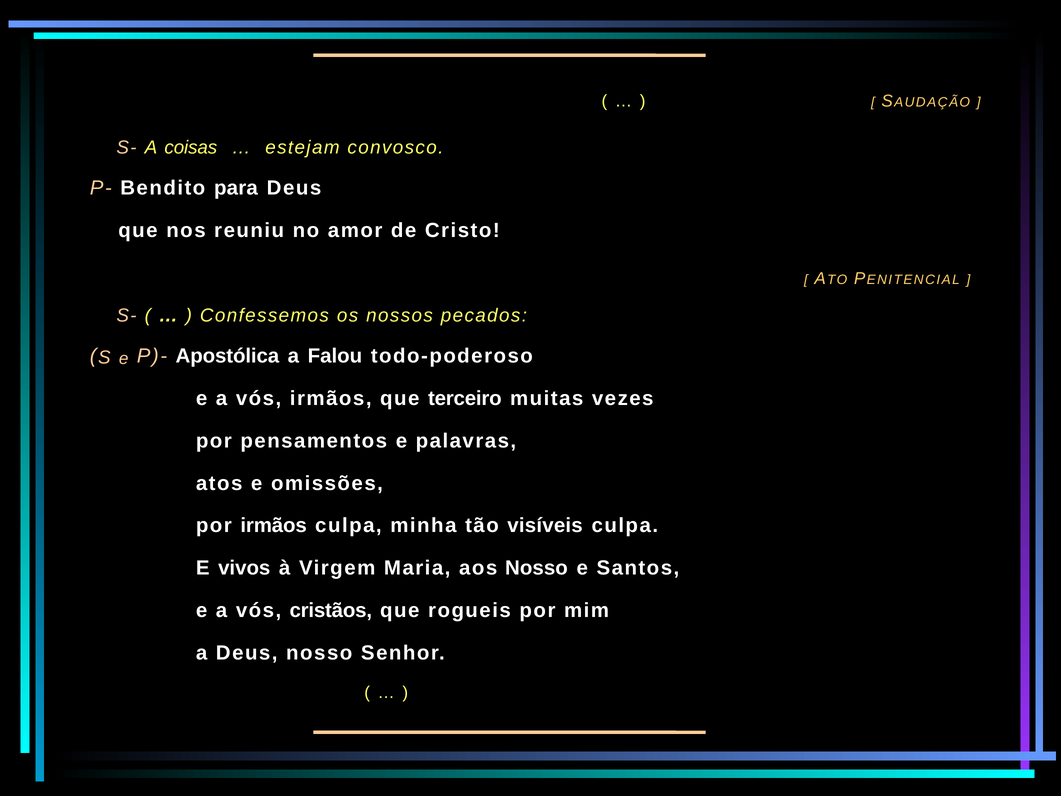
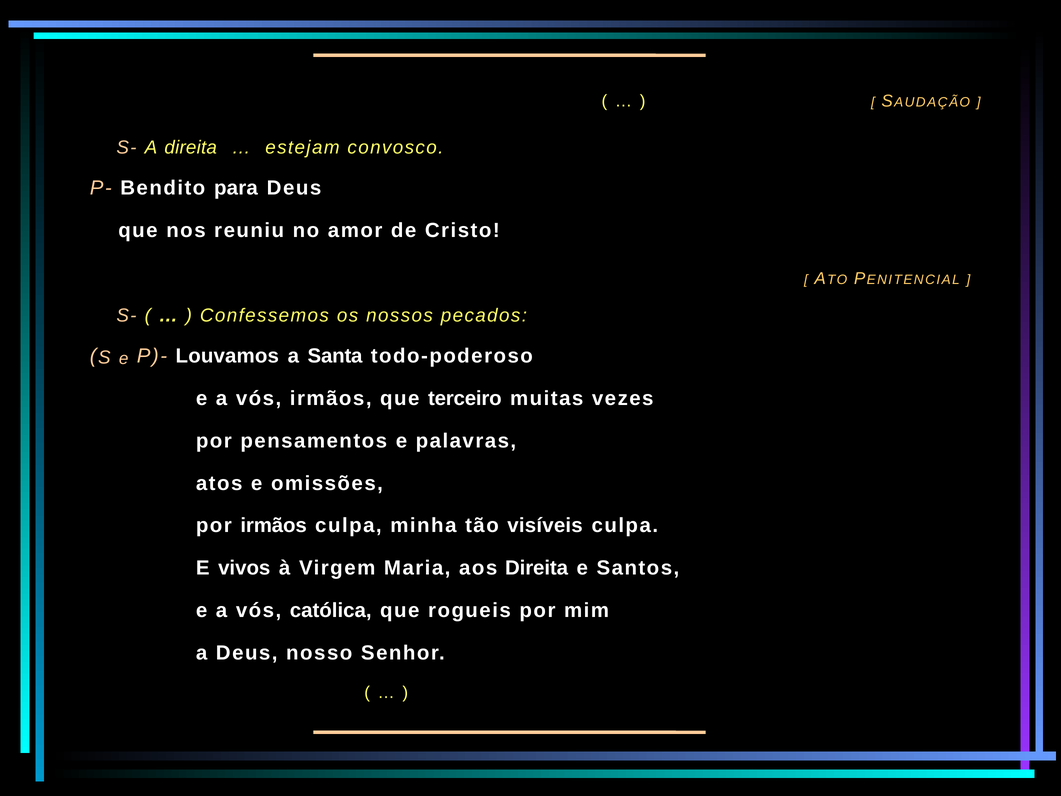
A coisas: coisas -> direita
Apostólica: Apostólica -> Louvamos
Falou: Falou -> Santa
aos Nosso: Nosso -> Direita
cristãos: cristãos -> católica
